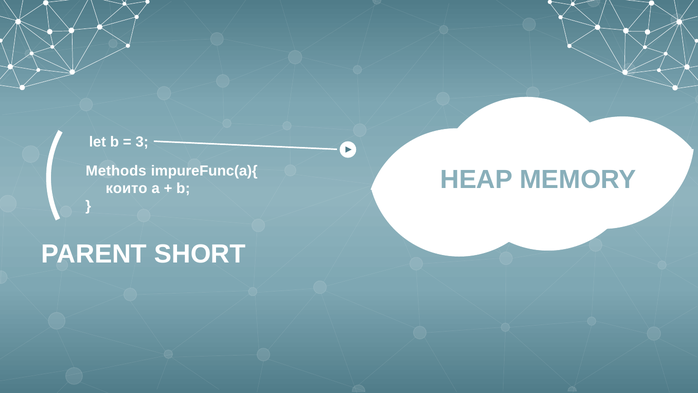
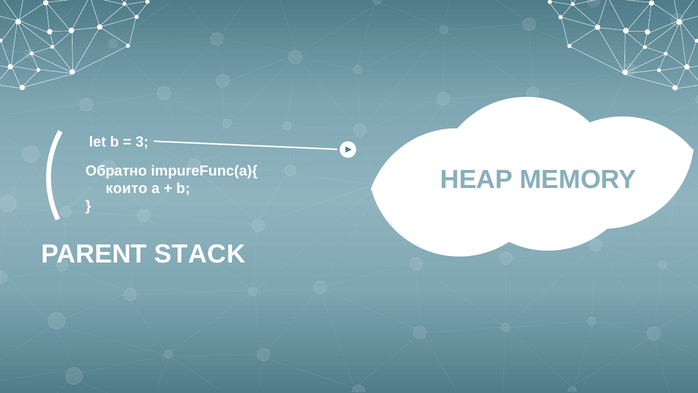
Methods: Methods -> Обратно
SHORT: SHORT -> STACK
